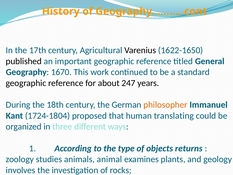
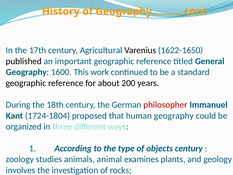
1670: 1670 -> 1600
247: 247 -> 200
philosopher colour: orange -> red
human translating: translating -> geography
objects returns: returns -> century
